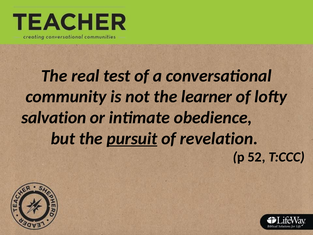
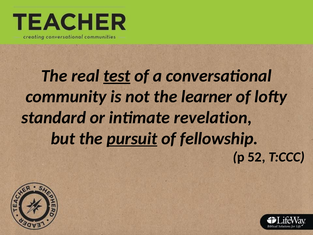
test underline: none -> present
salvation: salvation -> standard
obedience: obedience -> revelation
revelation: revelation -> fellowship
